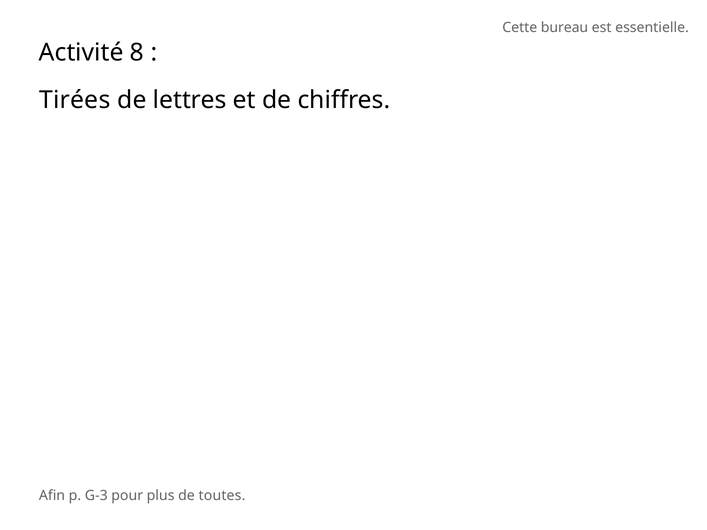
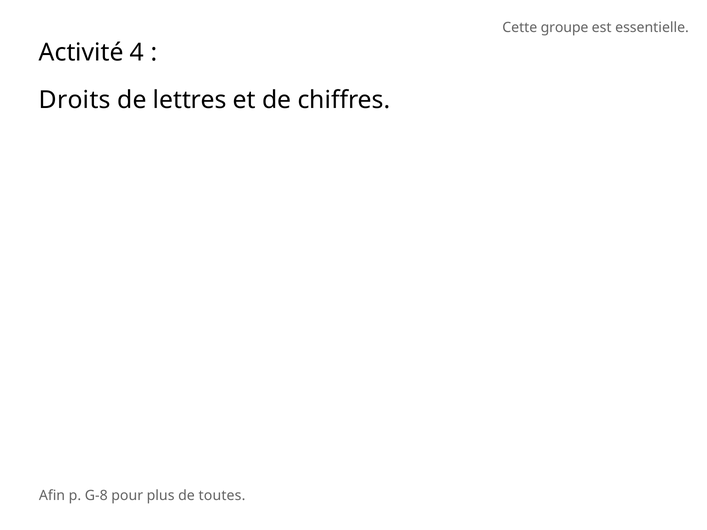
bureau: bureau -> groupe
8: 8 -> 4
Tirées: Tirées -> Droits
G-3: G-3 -> G-8
